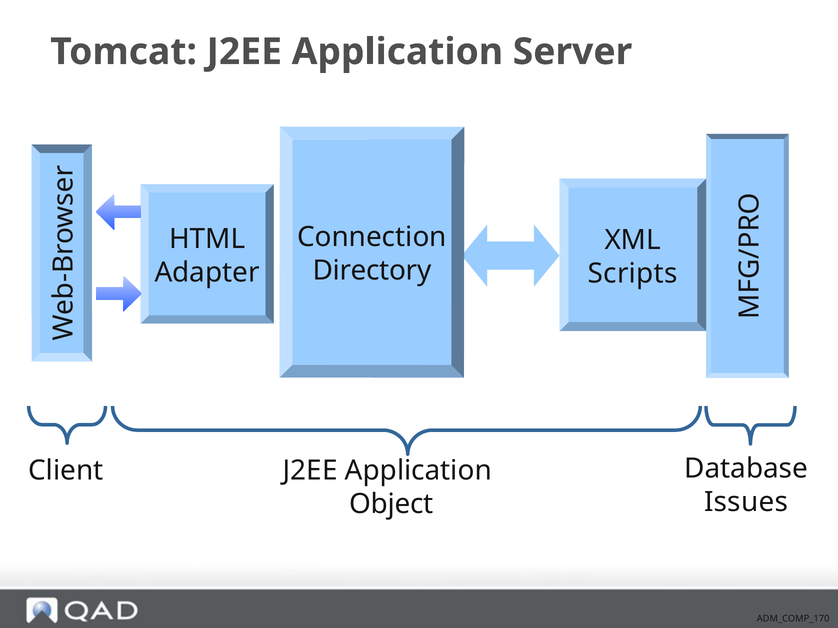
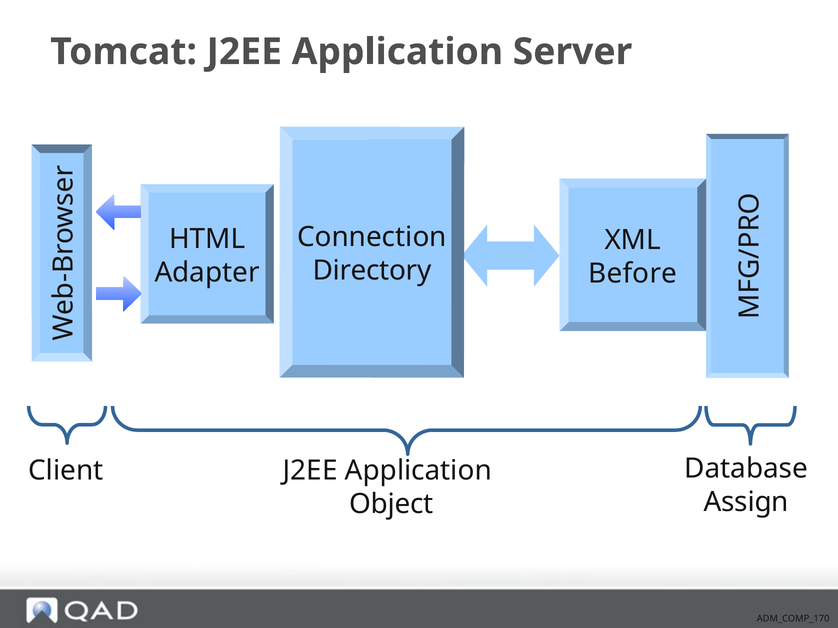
Scripts: Scripts -> Before
Issues: Issues -> Assign
